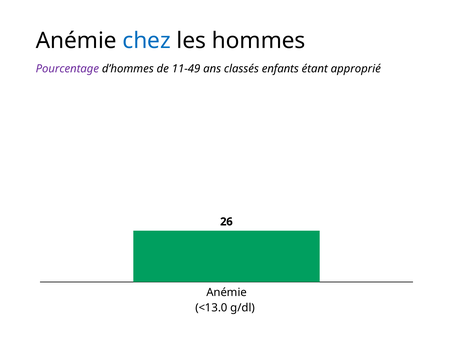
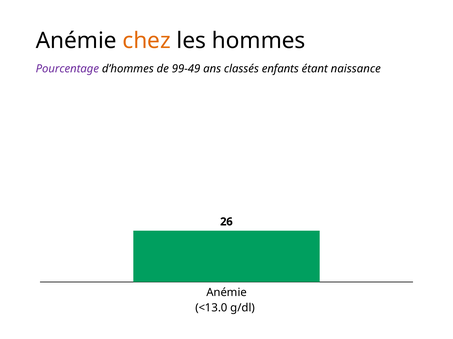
chez colour: blue -> orange
11-49: 11-49 -> 99-49
approprié: approprié -> naissance
